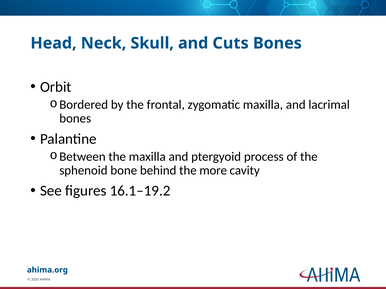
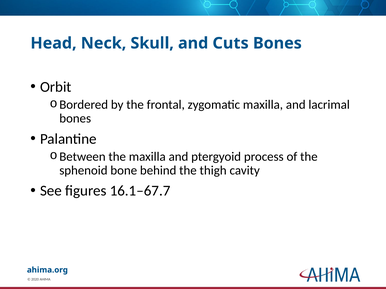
more: more -> thigh
16.1–19.2: 16.1–19.2 -> 16.1–67.7
